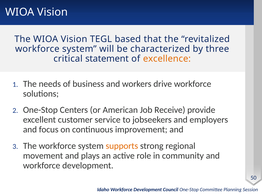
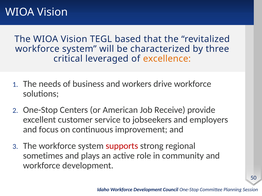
statement: statement -> leveraged
supports colour: orange -> red
movement: movement -> sometimes
